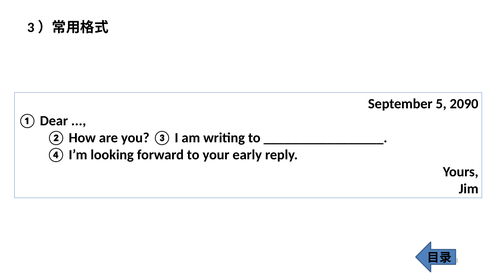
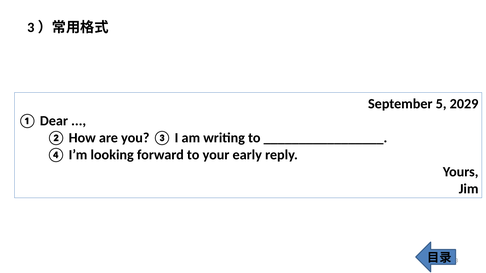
2090: 2090 -> 2029
